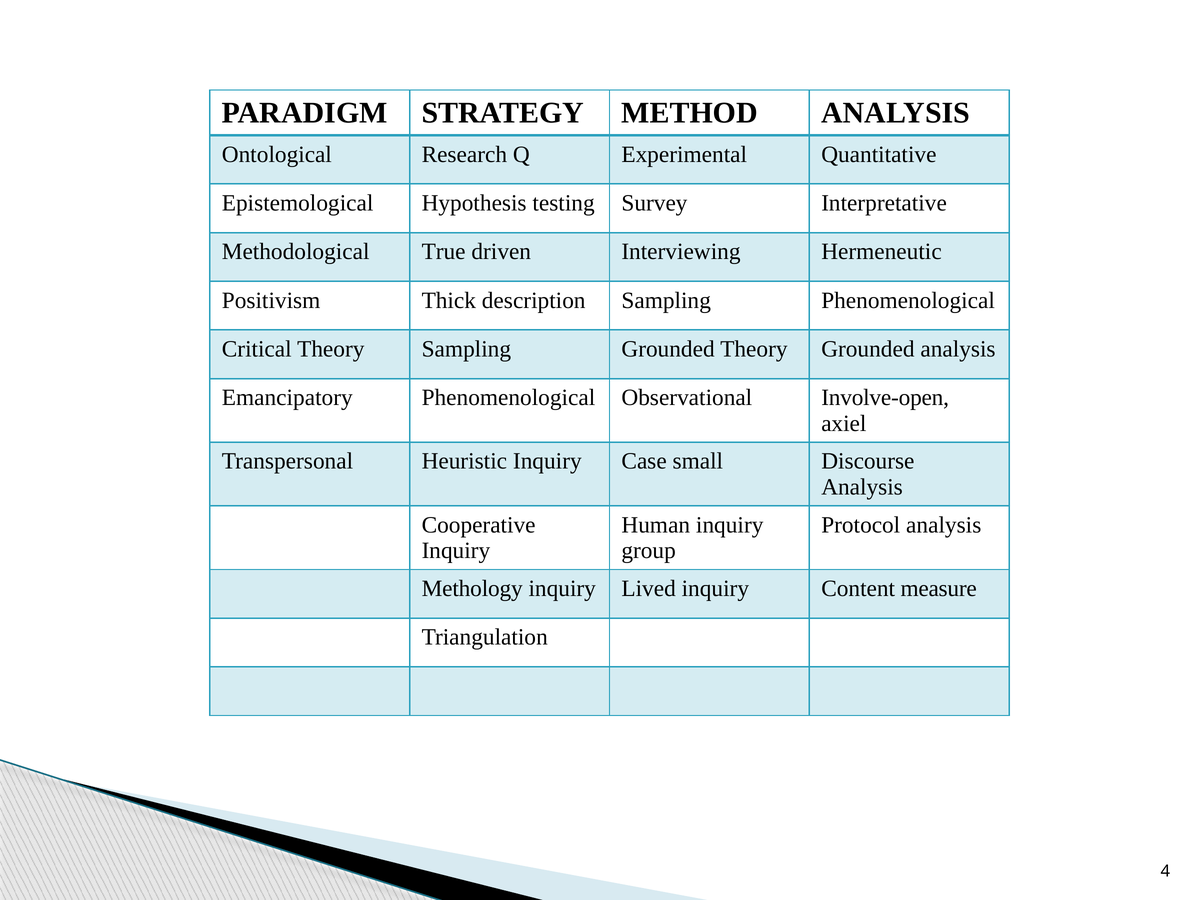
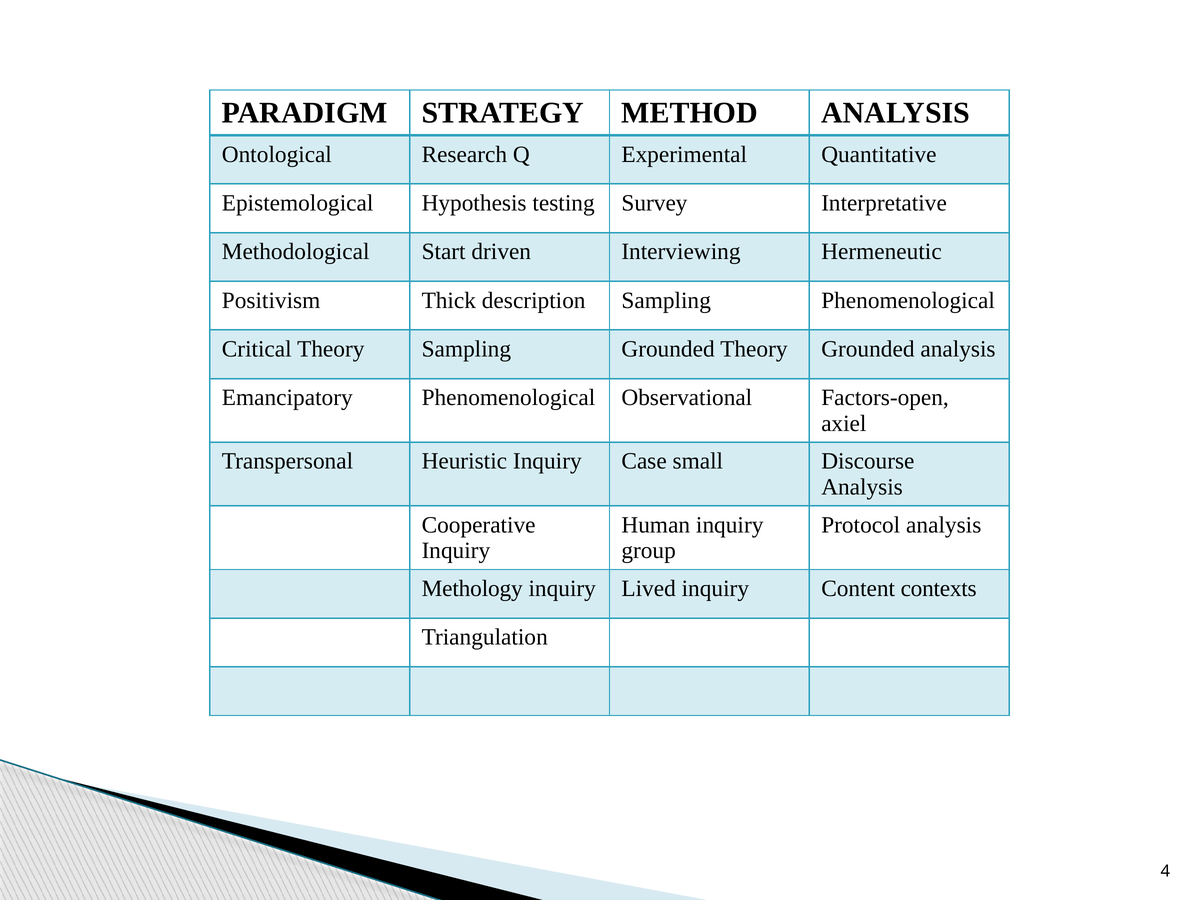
True: True -> Start
Involve-open: Involve-open -> Factors-open
measure: measure -> contexts
